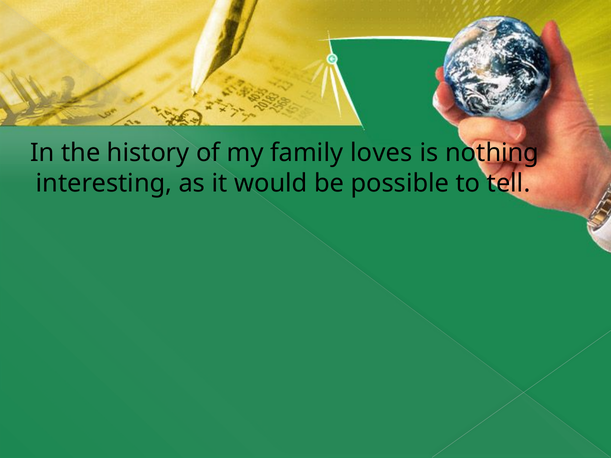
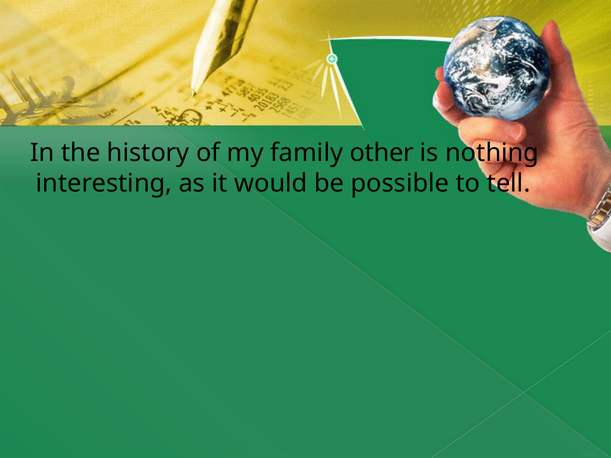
loves: loves -> other
